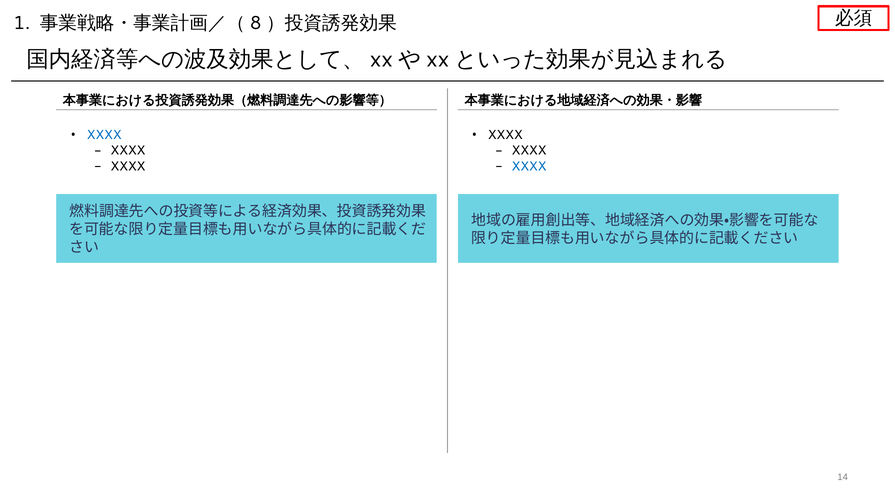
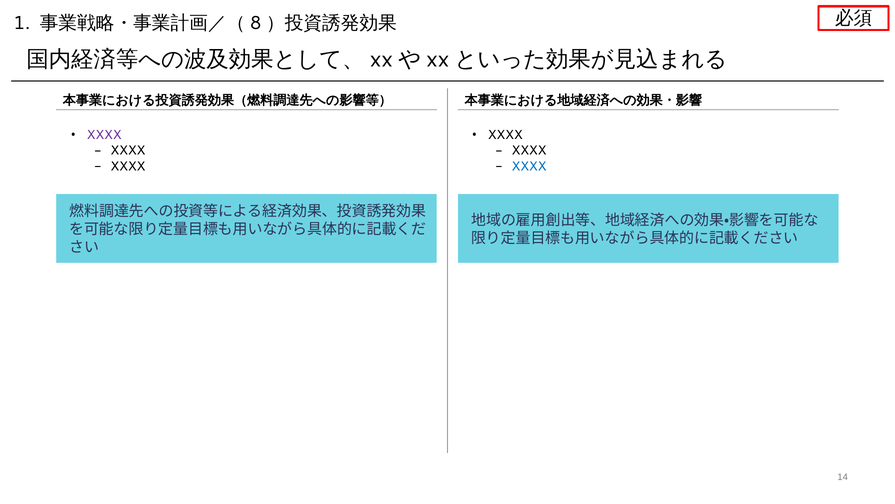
XXXX at (104, 135) colour: blue -> purple
